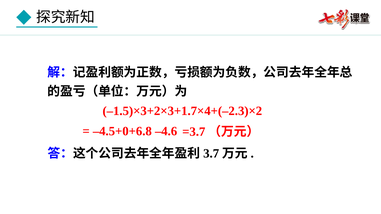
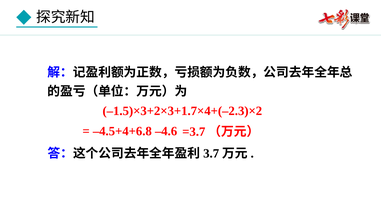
–4.5+0+6.8: –4.5+0+6.8 -> –4.5+4+6.8
